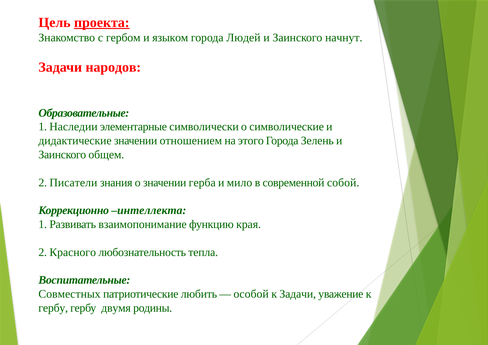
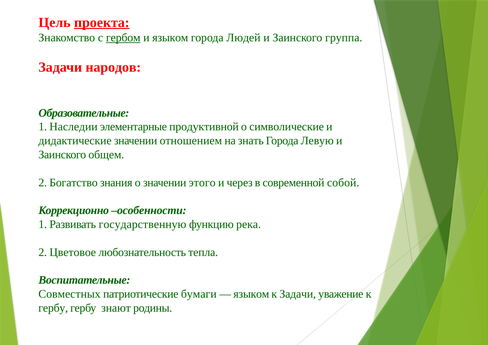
гербом underline: none -> present
начнут: начнут -> группа
символически: символически -> продуктивной
этого: этого -> знать
Зелень: Зелень -> Левую
Писатели: Писатели -> Богатство
герба: герба -> этого
мило: мило -> через
интеллекта: интеллекта -> особенности
взаимопонимание: взаимопонимание -> государственную
края: края -> река
Красного: Красного -> Цветовое
любить: любить -> бумаги
особой at (251, 294): особой -> языком
двумя: двумя -> знают
